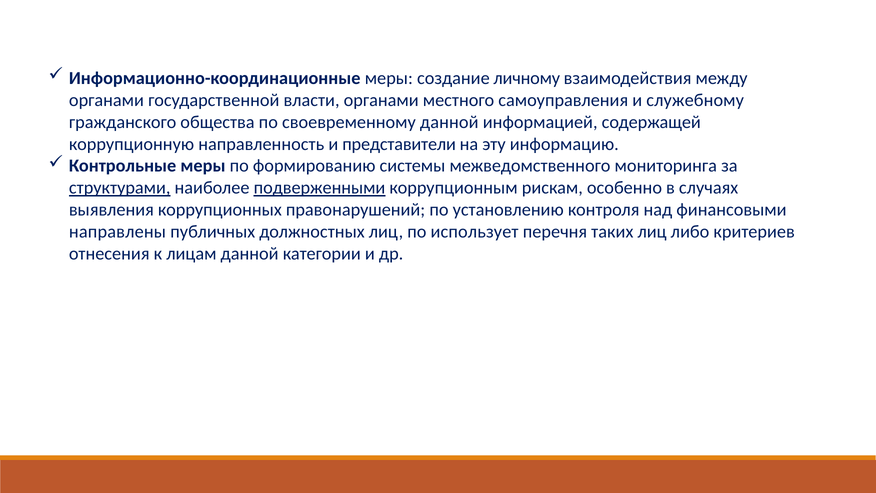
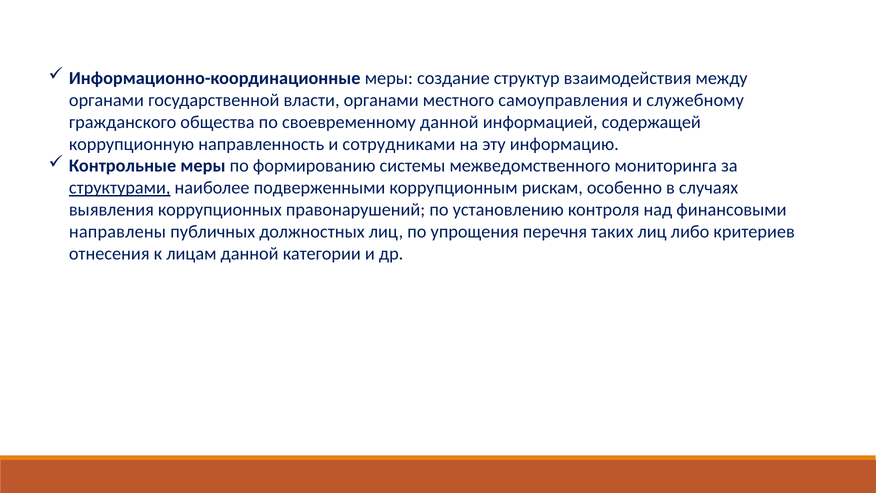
личному: личному -> структур
представители: представители -> сотрудниками
подверженными underline: present -> none
использует: использует -> упрощения
